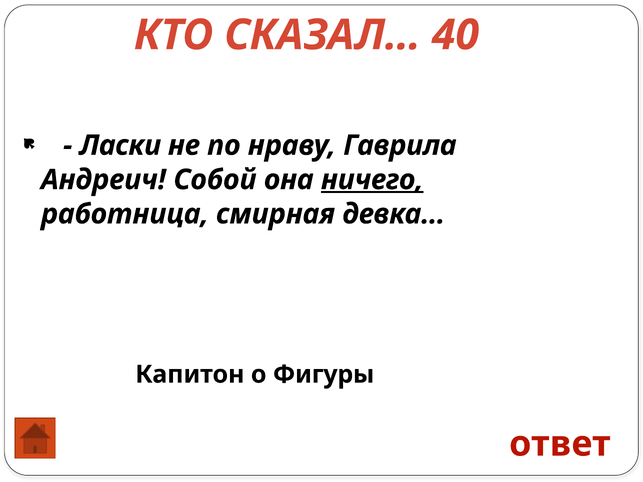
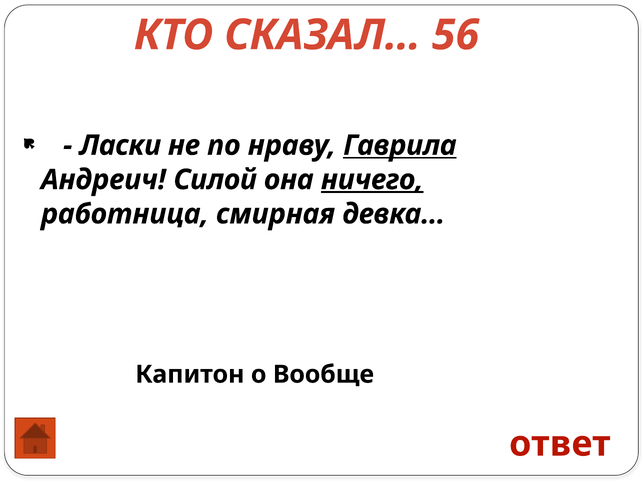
40: 40 -> 56
Гаврила underline: none -> present
Собой: Собой -> Силой
Фигуры: Фигуры -> Вообще
